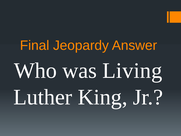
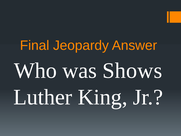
Living: Living -> Shows
